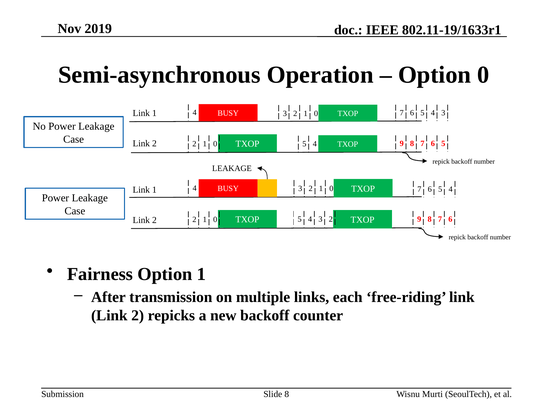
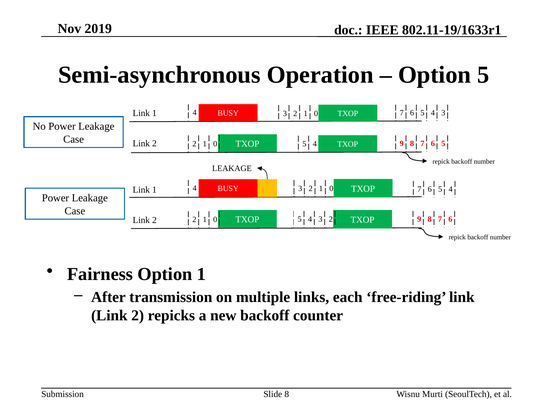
Option 0: 0 -> 5
